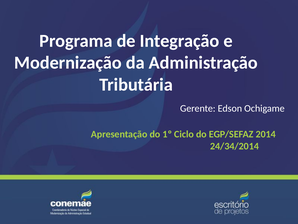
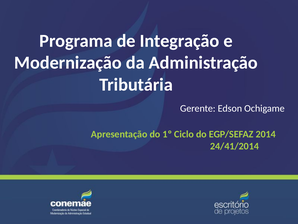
24/34/2014: 24/34/2014 -> 24/41/2014
